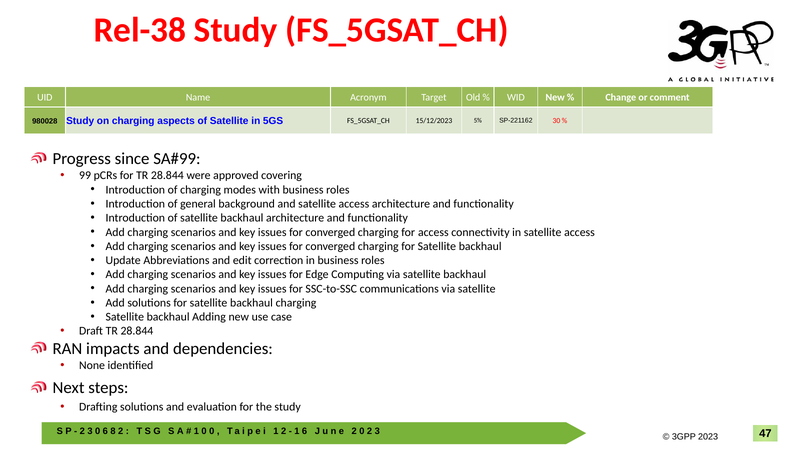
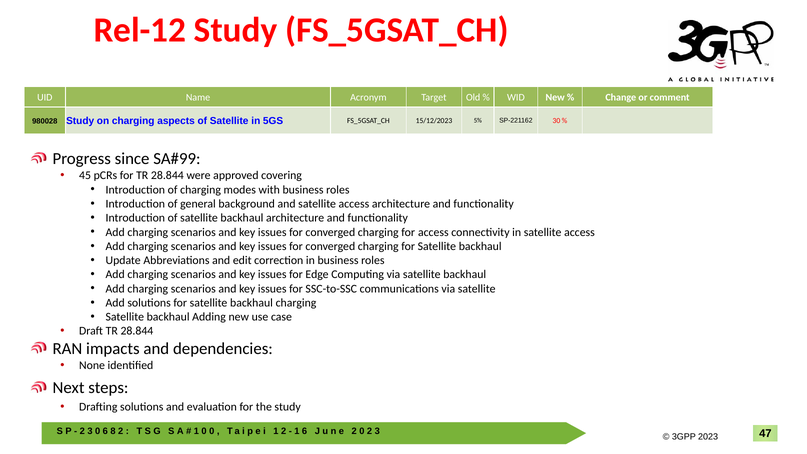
Rel-38: Rel-38 -> Rel-12
99: 99 -> 45
